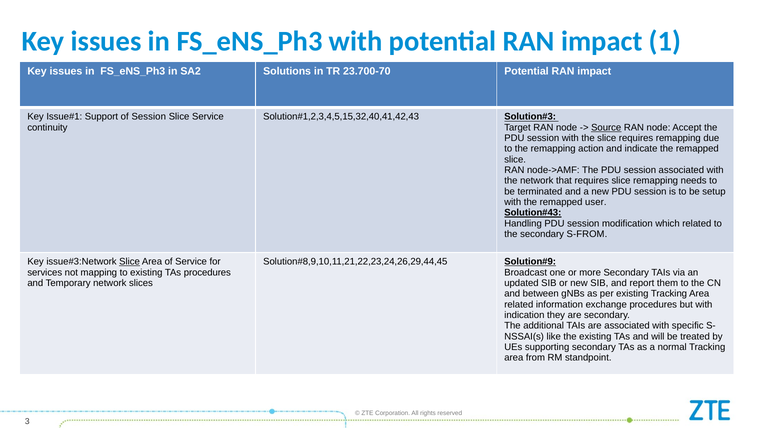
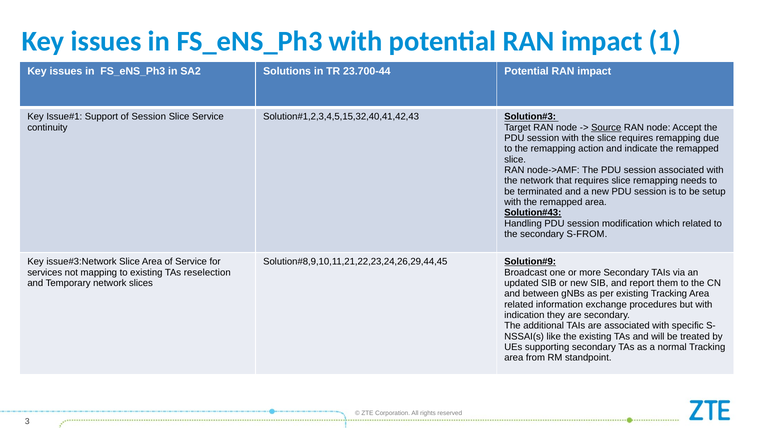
23.700-70: 23.700-70 -> 23.700-44
remapped user: user -> area
Slice at (130, 261) underline: present -> none
TAs procedures: procedures -> reselection
